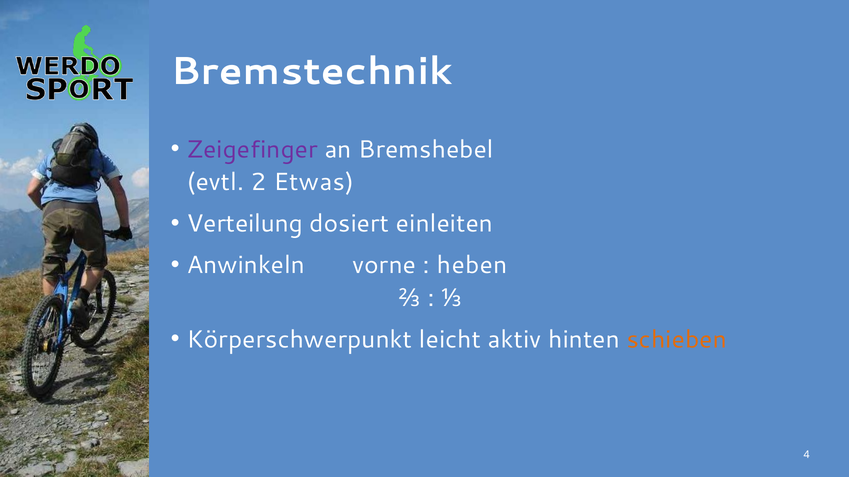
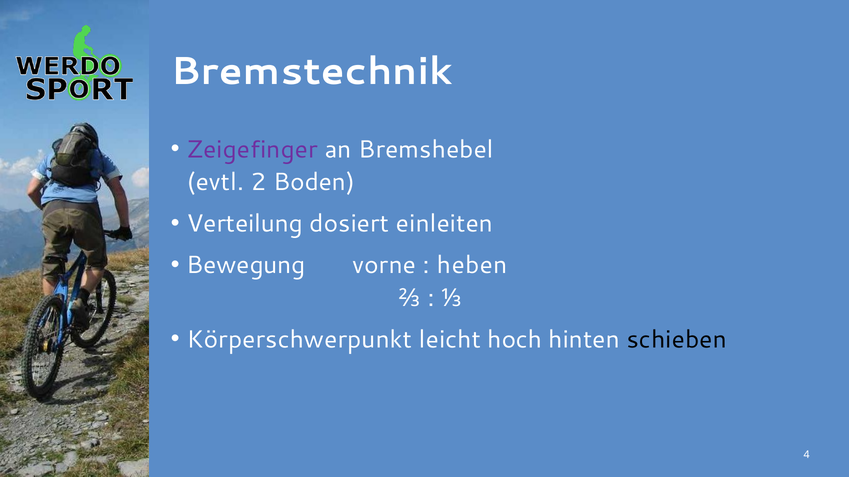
Etwas: Etwas -> Boden
Anwinkeln: Anwinkeln -> Bewegung
aktiv: aktiv -> hoch
schieben colour: orange -> black
